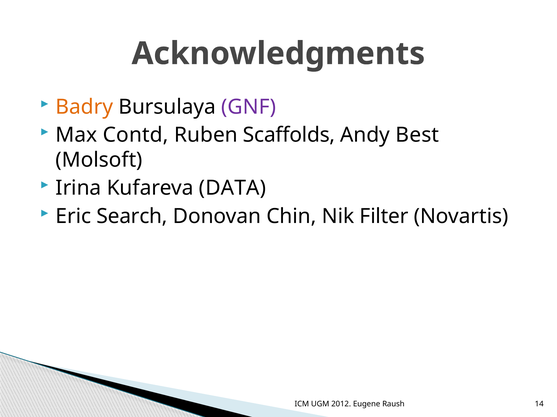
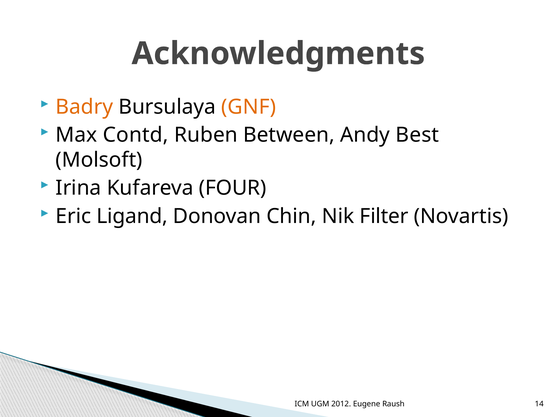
GNF colour: purple -> orange
Scaffolds: Scaffolds -> Between
DATA: DATA -> FOUR
Search: Search -> Ligand
